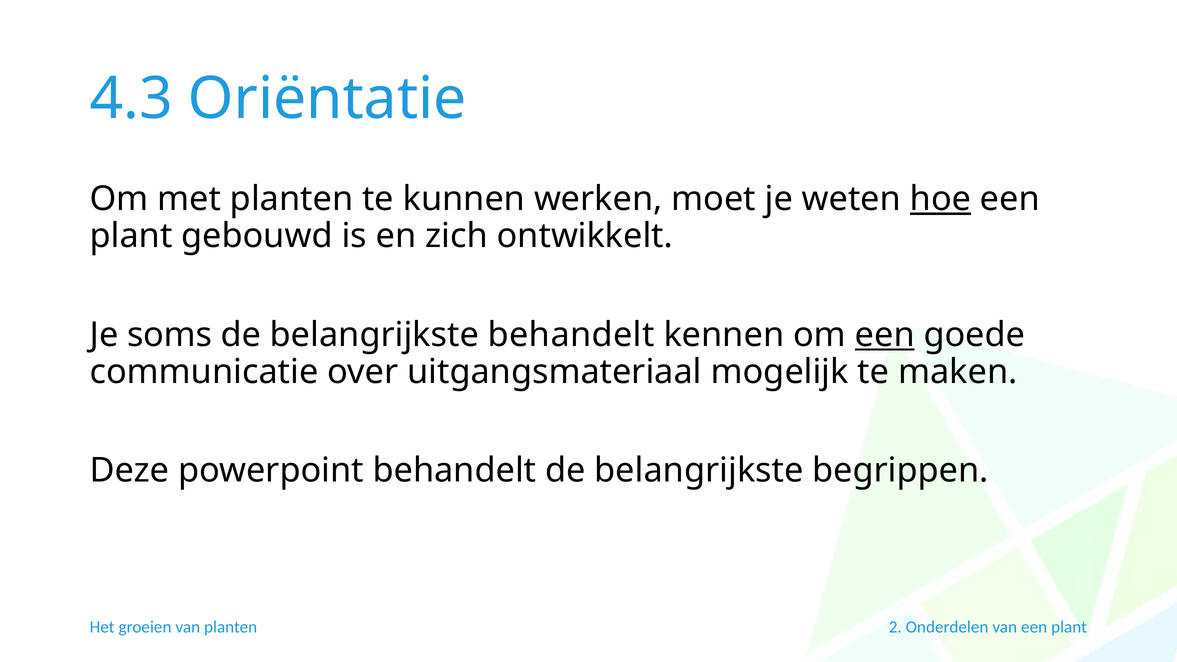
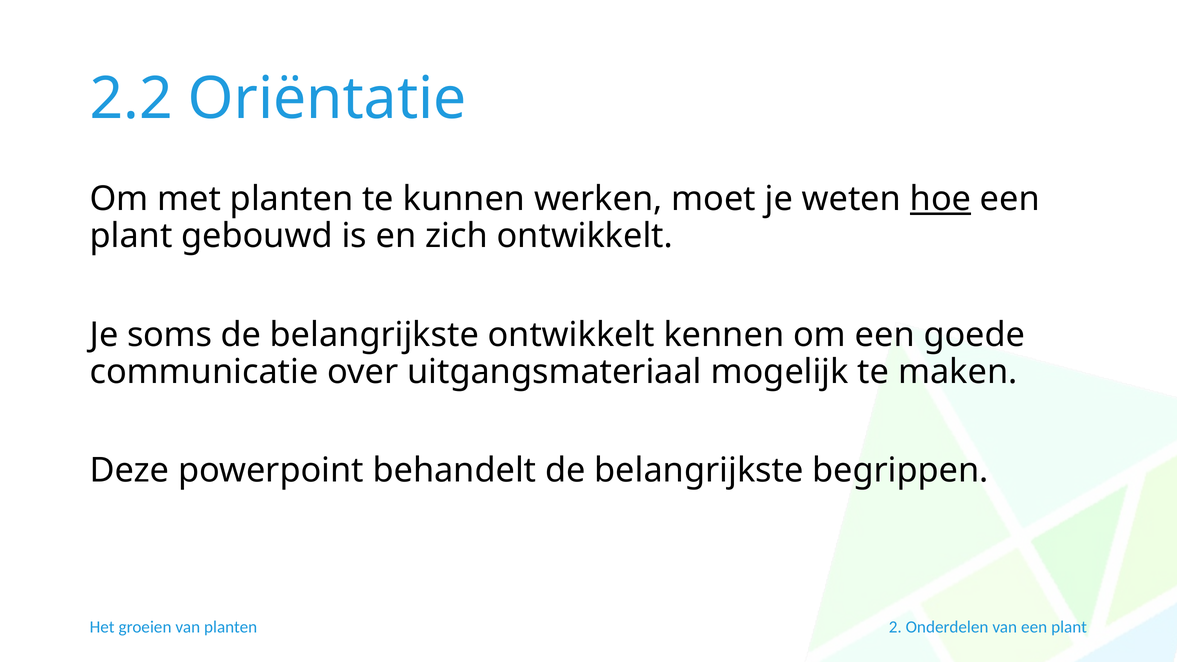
4.3: 4.3 -> 2.2
belangrijkste behandelt: behandelt -> ontwikkelt
een at (885, 335) underline: present -> none
